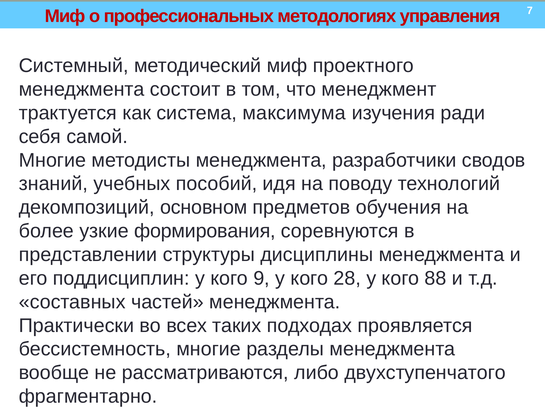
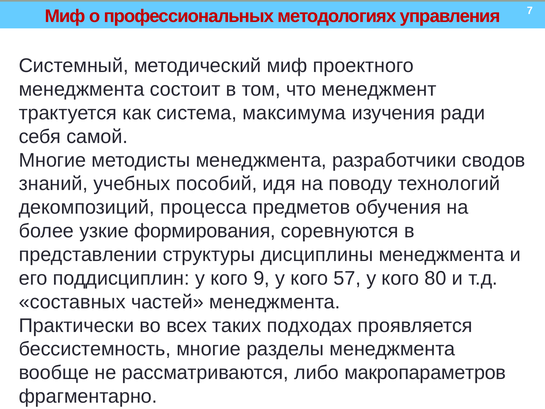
основном: основном -> процесса
28: 28 -> 57
88: 88 -> 80
двухступенчатого: двухступенчатого -> макропараметров
